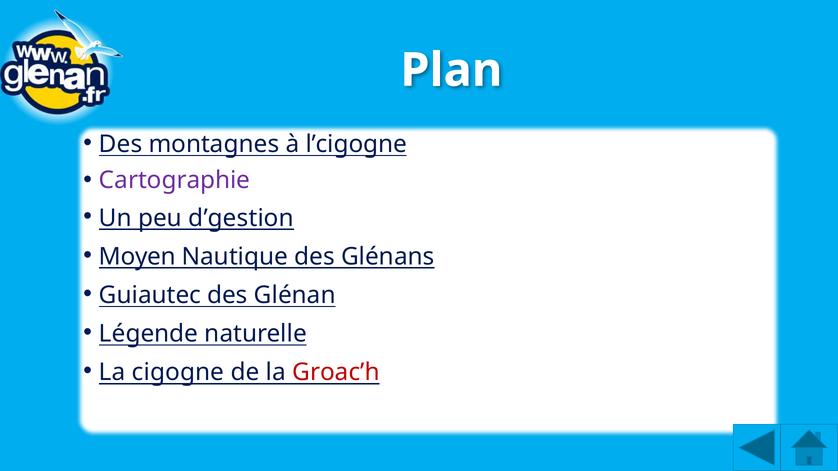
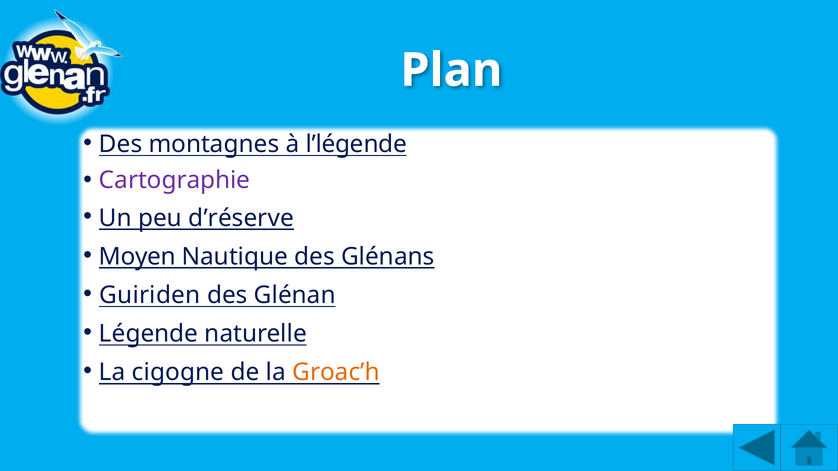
l’cigogne: l’cigogne -> l’légende
d’gestion: d’gestion -> d’réserve
Guiautec: Guiautec -> Guiriden
Groac’h colour: red -> orange
